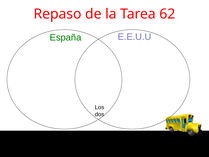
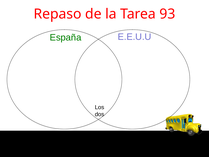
62: 62 -> 93
